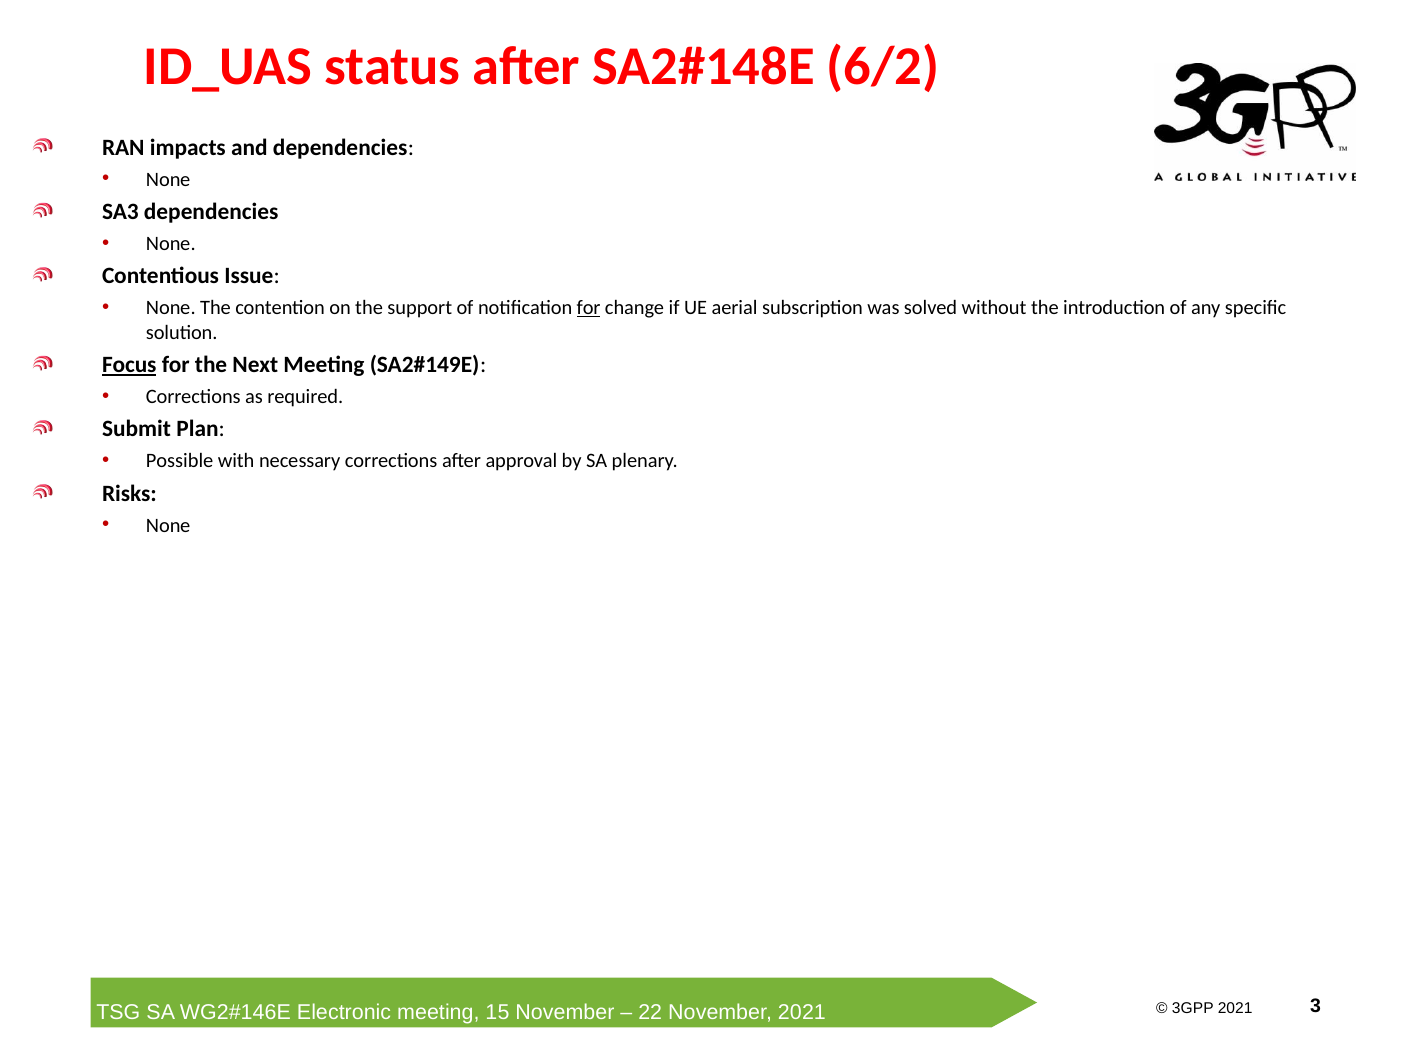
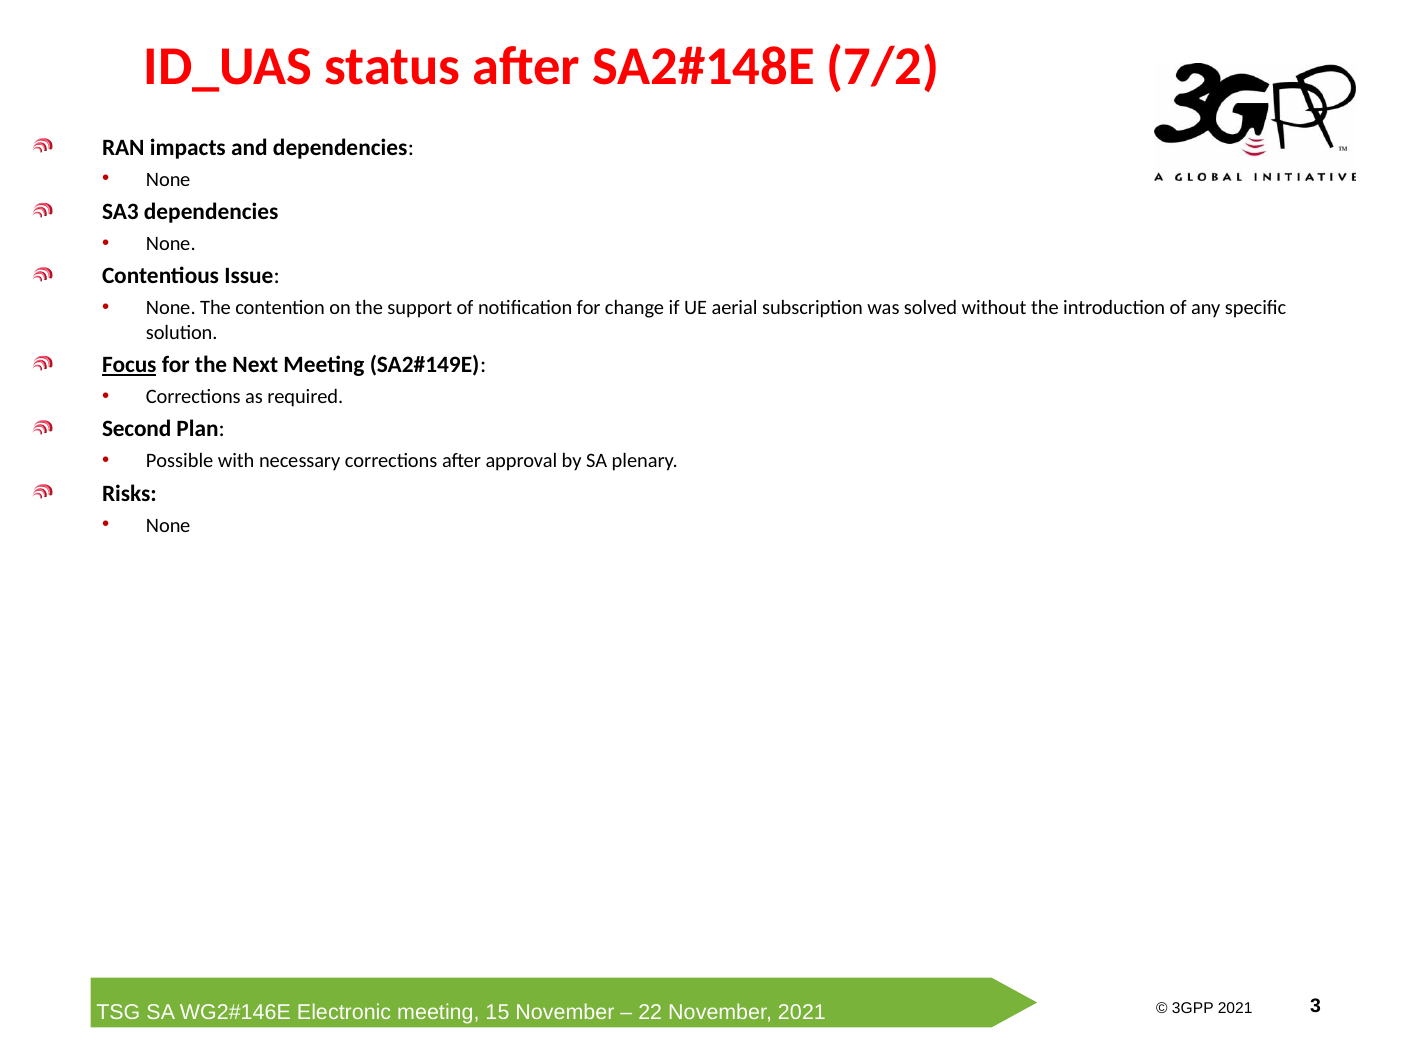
6/2: 6/2 -> 7/2
for at (589, 308) underline: present -> none
Submit: Submit -> Second
